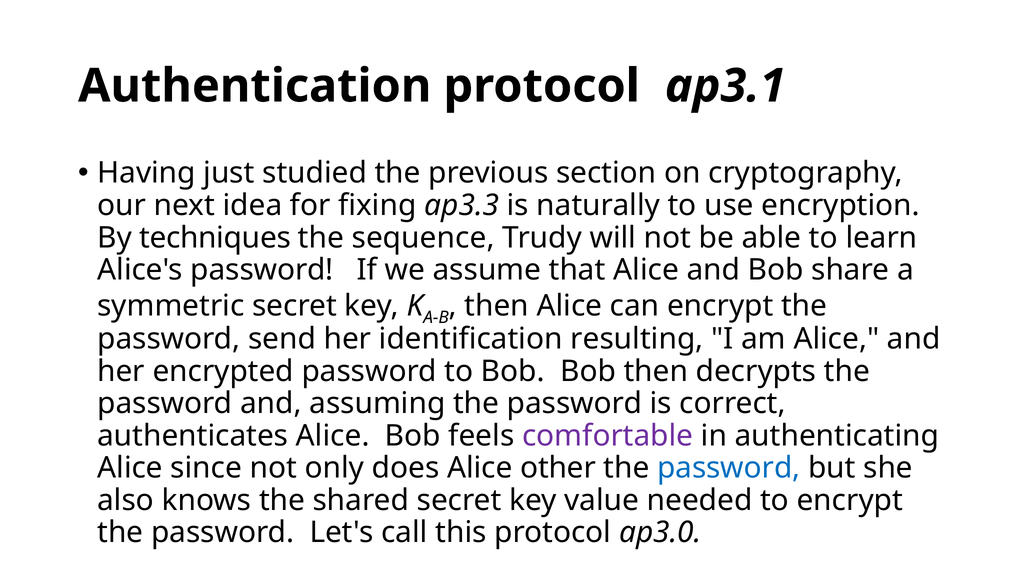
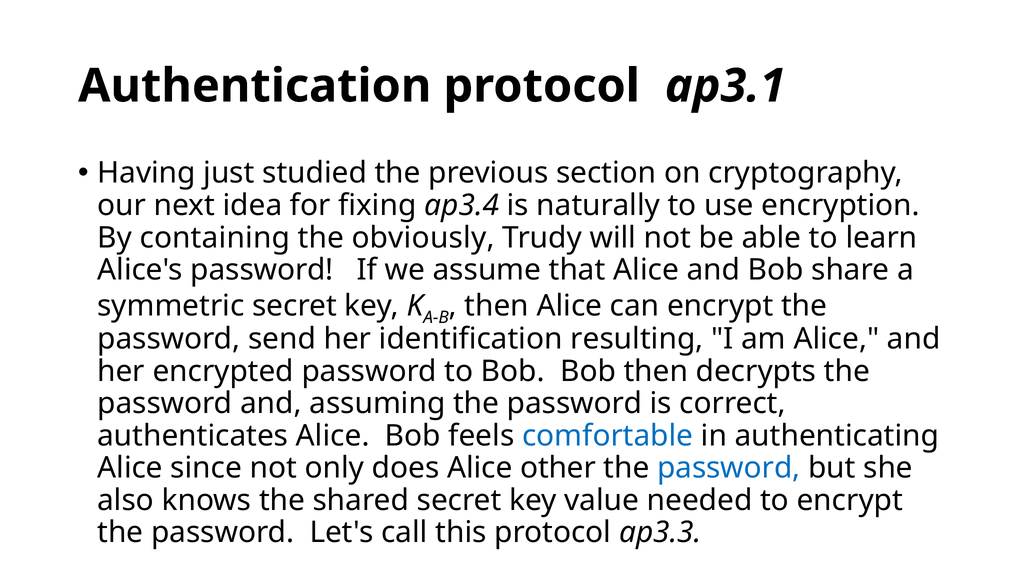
ap3.3: ap3.3 -> ap3.4
techniques: techniques -> containing
sequence: sequence -> obviously
comfortable colour: purple -> blue
ap3.0: ap3.0 -> ap3.3
